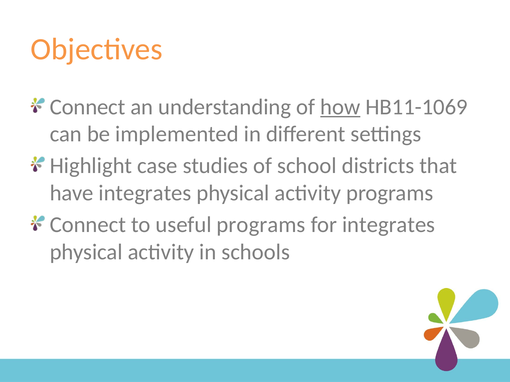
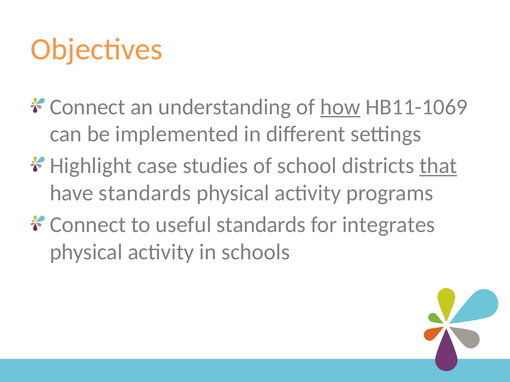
that underline: none -> present
have integrates: integrates -> standards
useful programs: programs -> standards
